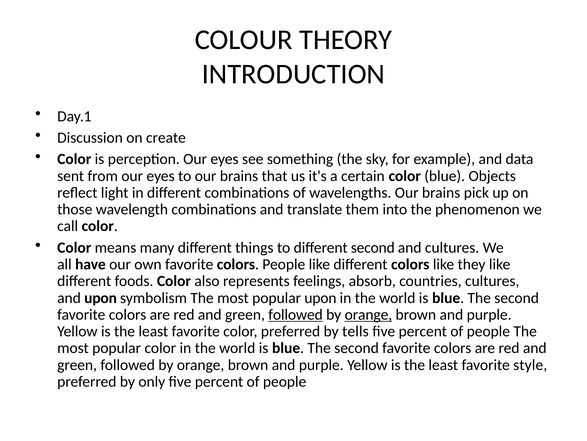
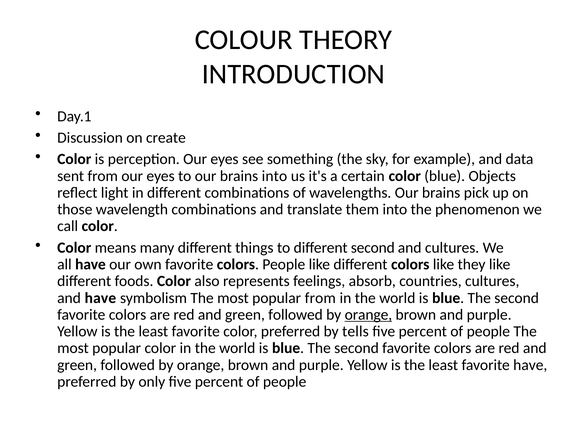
brains that: that -> into
and upon: upon -> have
popular upon: upon -> from
followed at (296, 314) underline: present -> none
favorite style: style -> have
